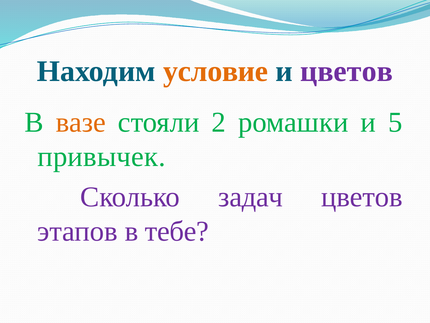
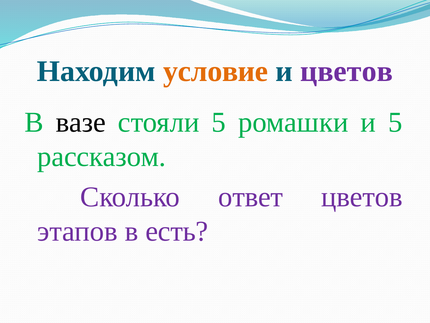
вазе colour: orange -> black
стояли 2: 2 -> 5
привычек: привычек -> рассказом
задач: задач -> ответ
тебе: тебе -> есть
